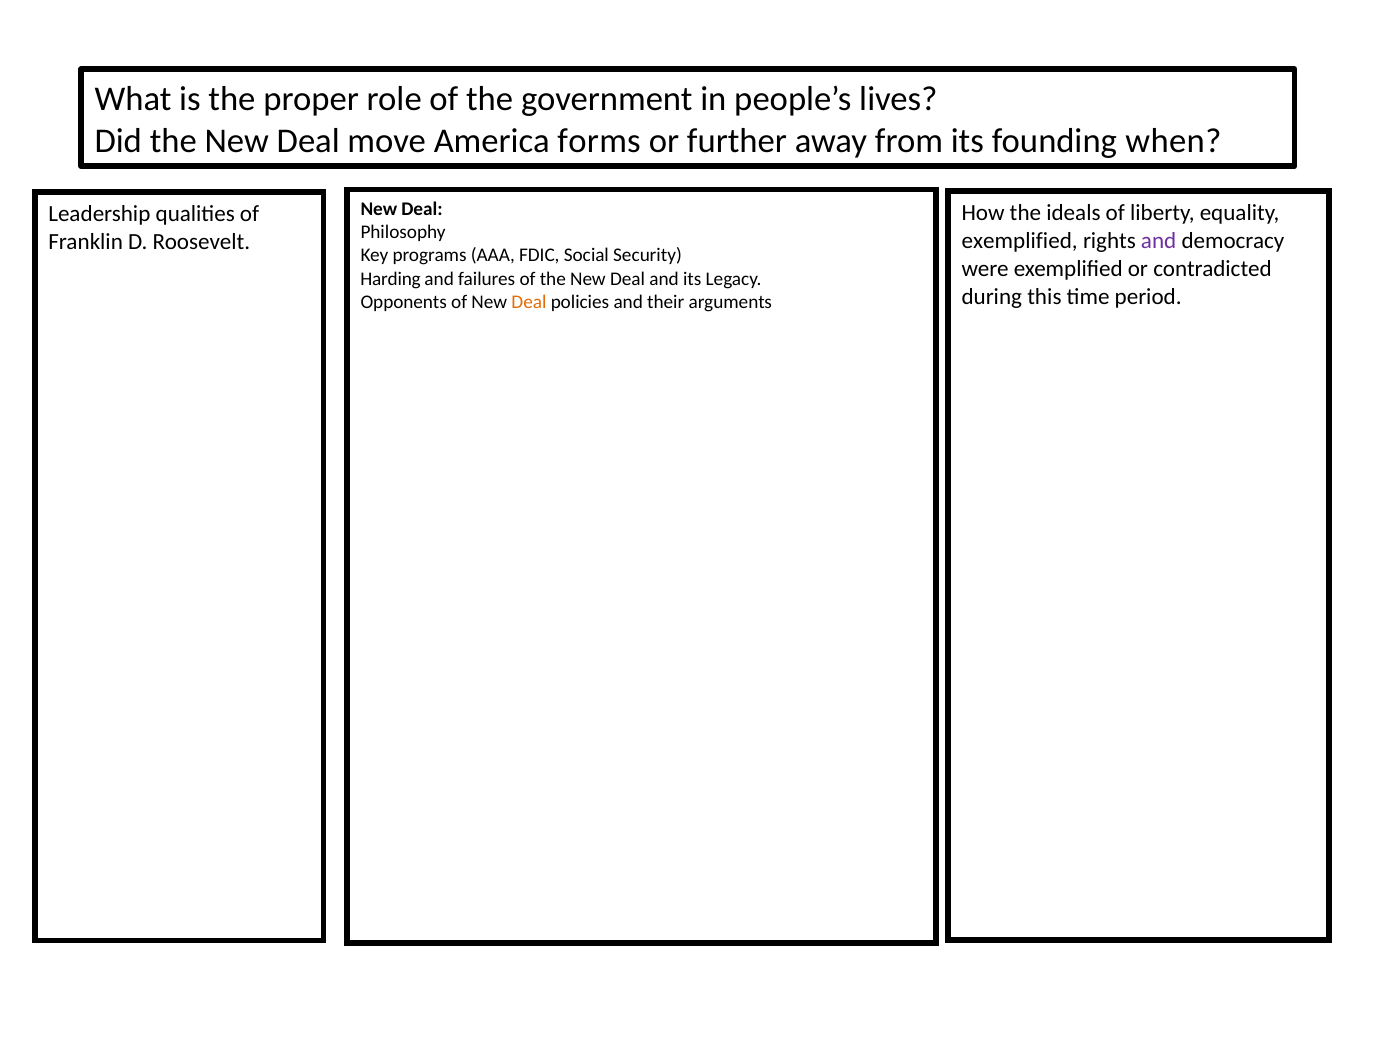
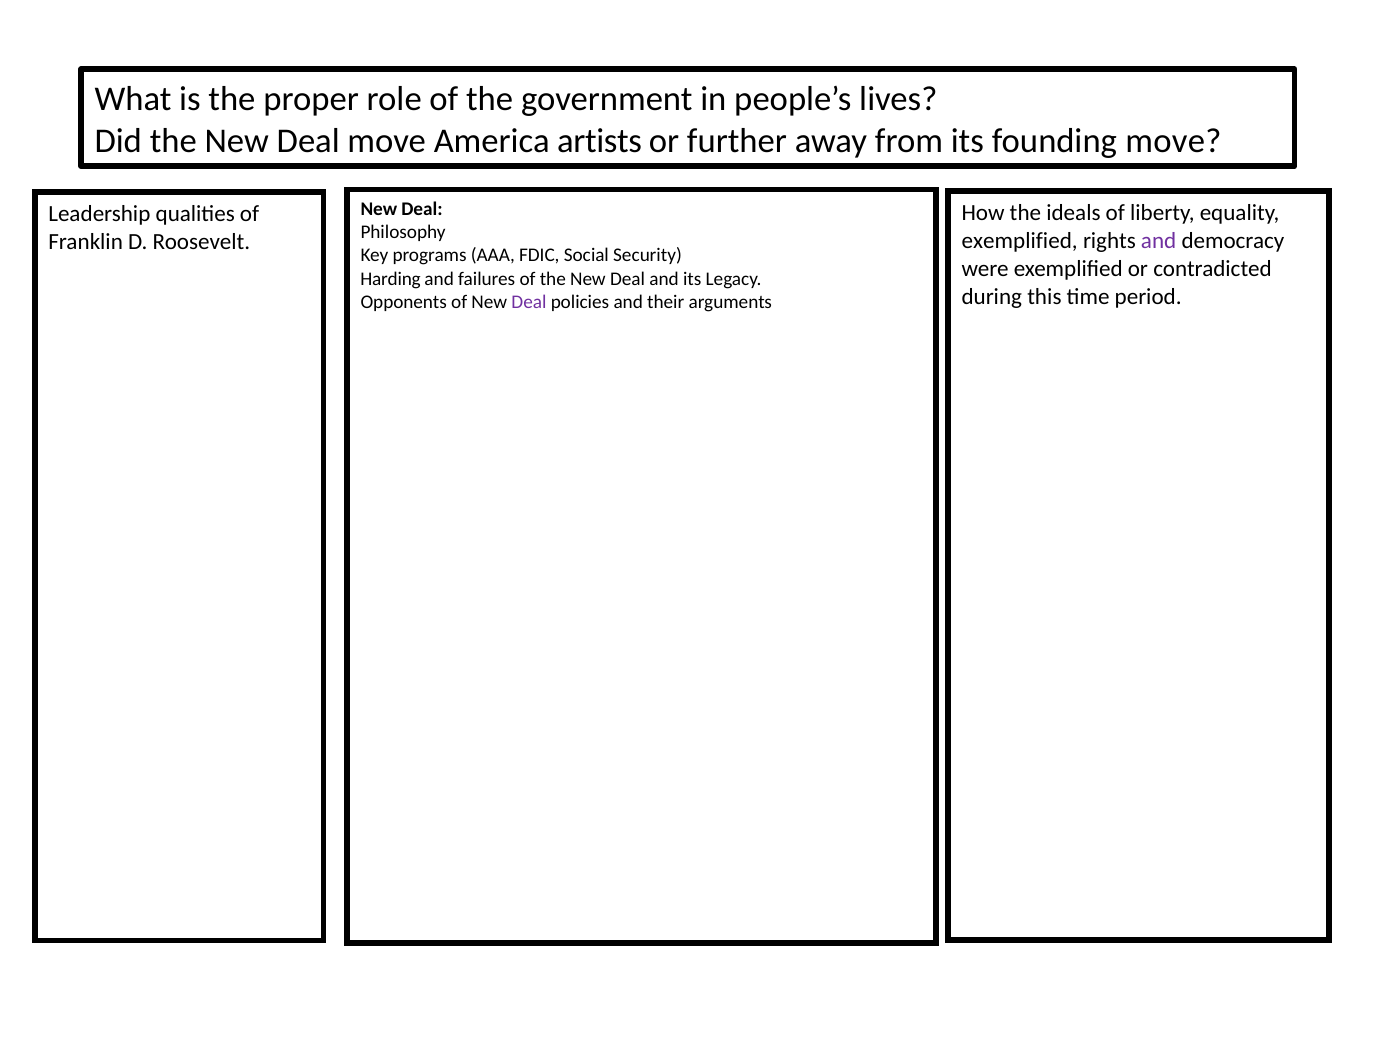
forms: forms -> artists
founding when: when -> move
Deal at (529, 302) colour: orange -> purple
